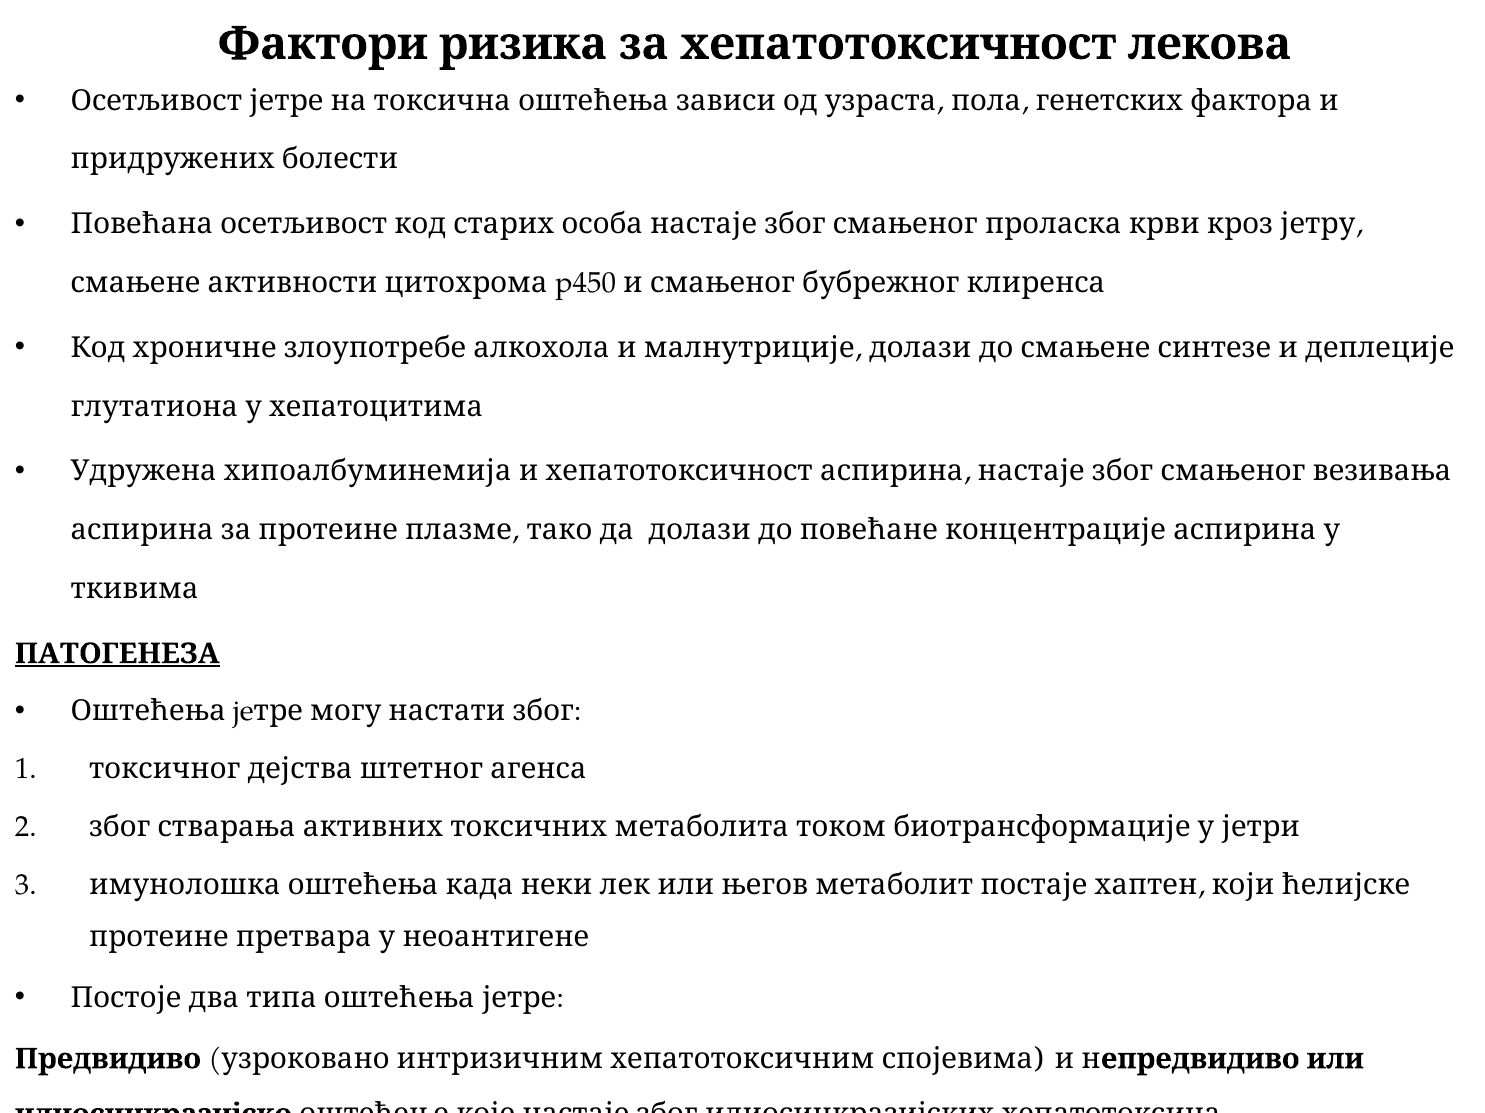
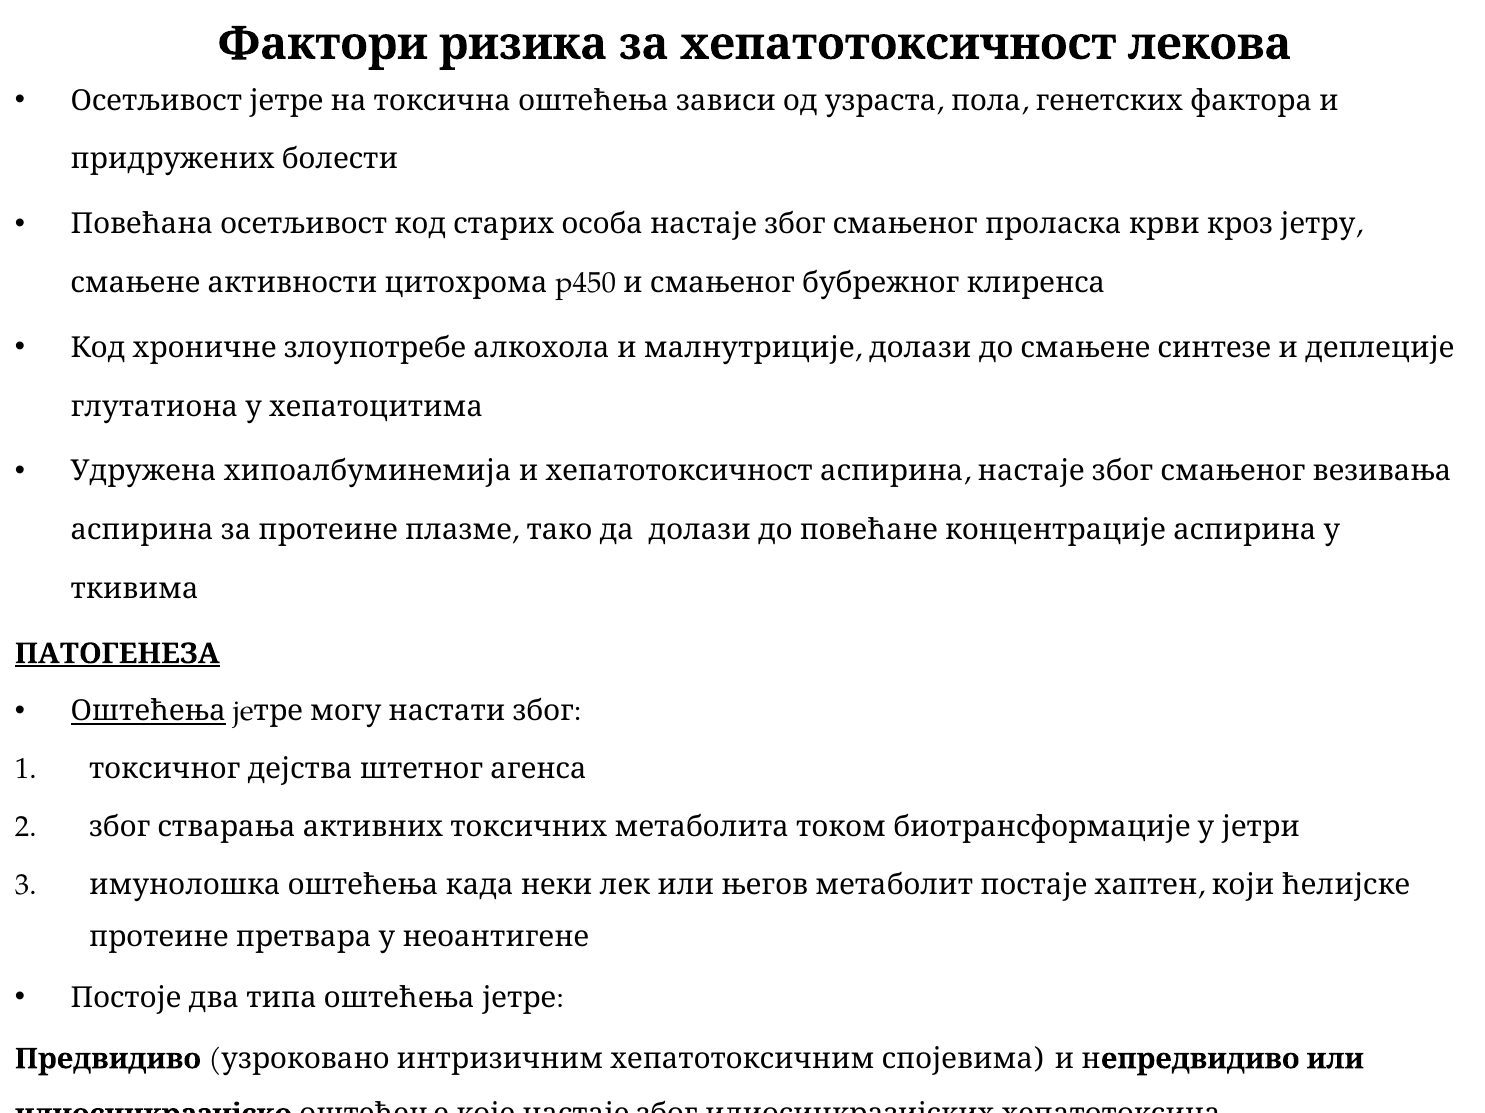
Оштећења at (148, 712) underline: none -> present
